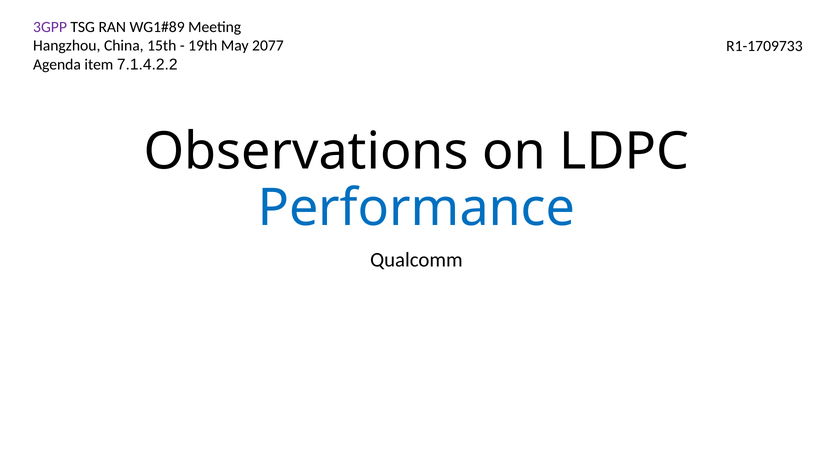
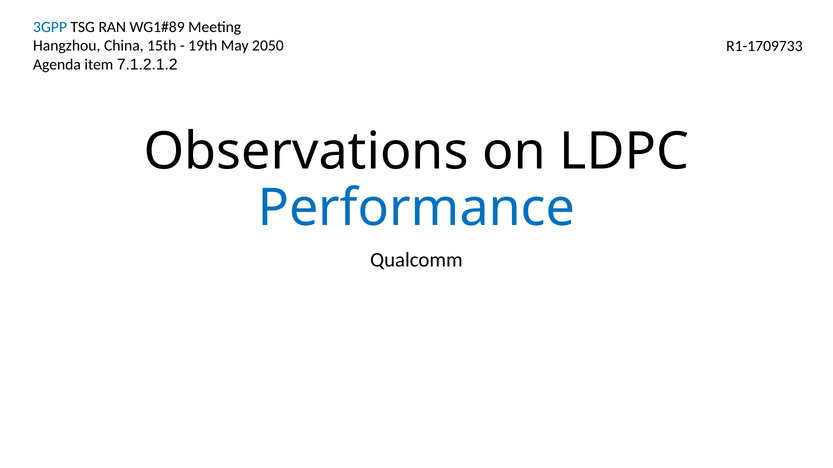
3GPP colour: purple -> blue
2077: 2077 -> 2050
7.1.4.2.2: 7.1.4.2.2 -> 7.1.2.1.2
